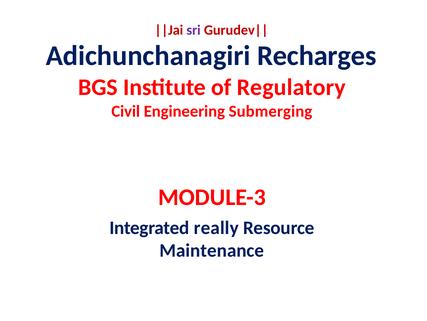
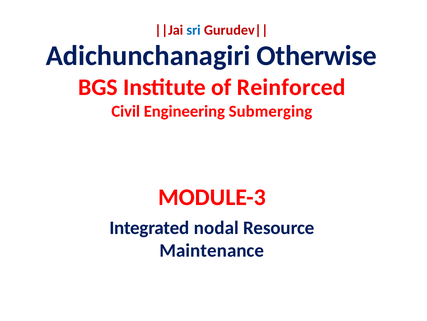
sri colour: purple -> blue
Recharges: Recharges -> Otherwise
Regulatory: Regulatory -> Reinforced
really: really -> nodal
